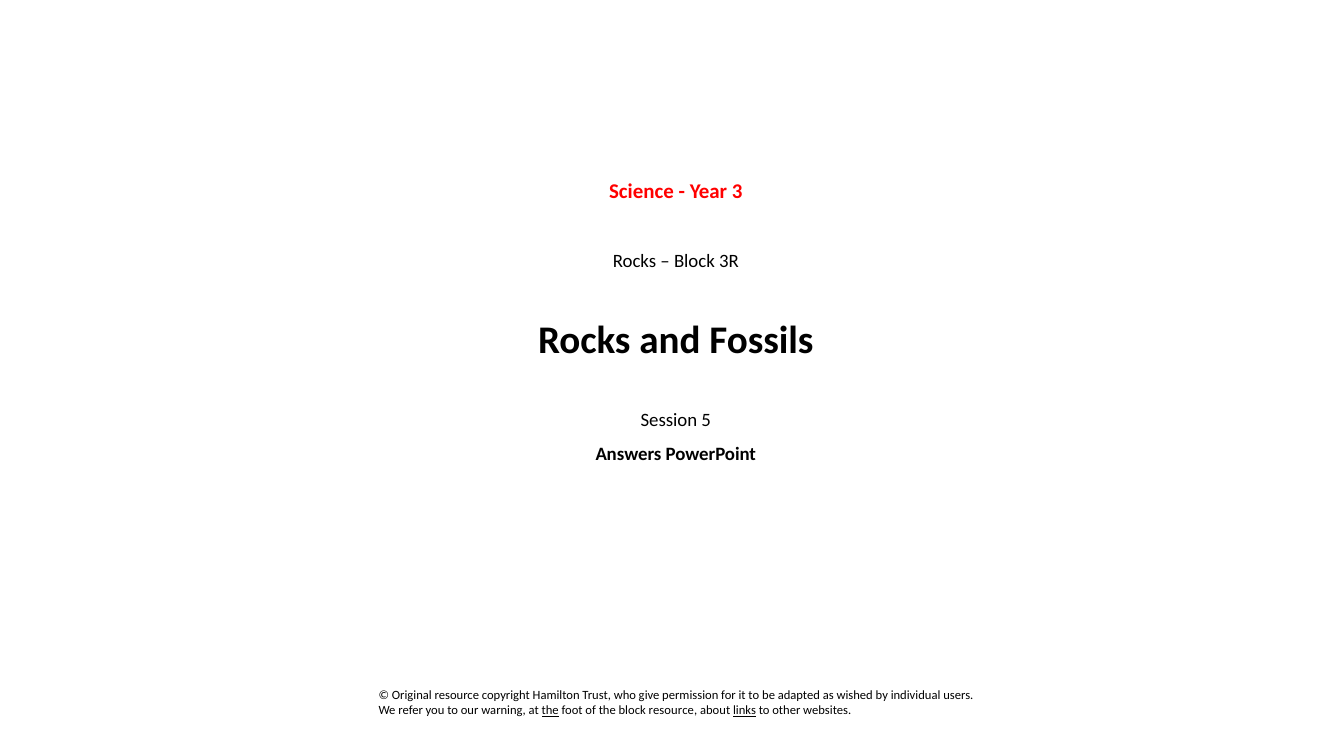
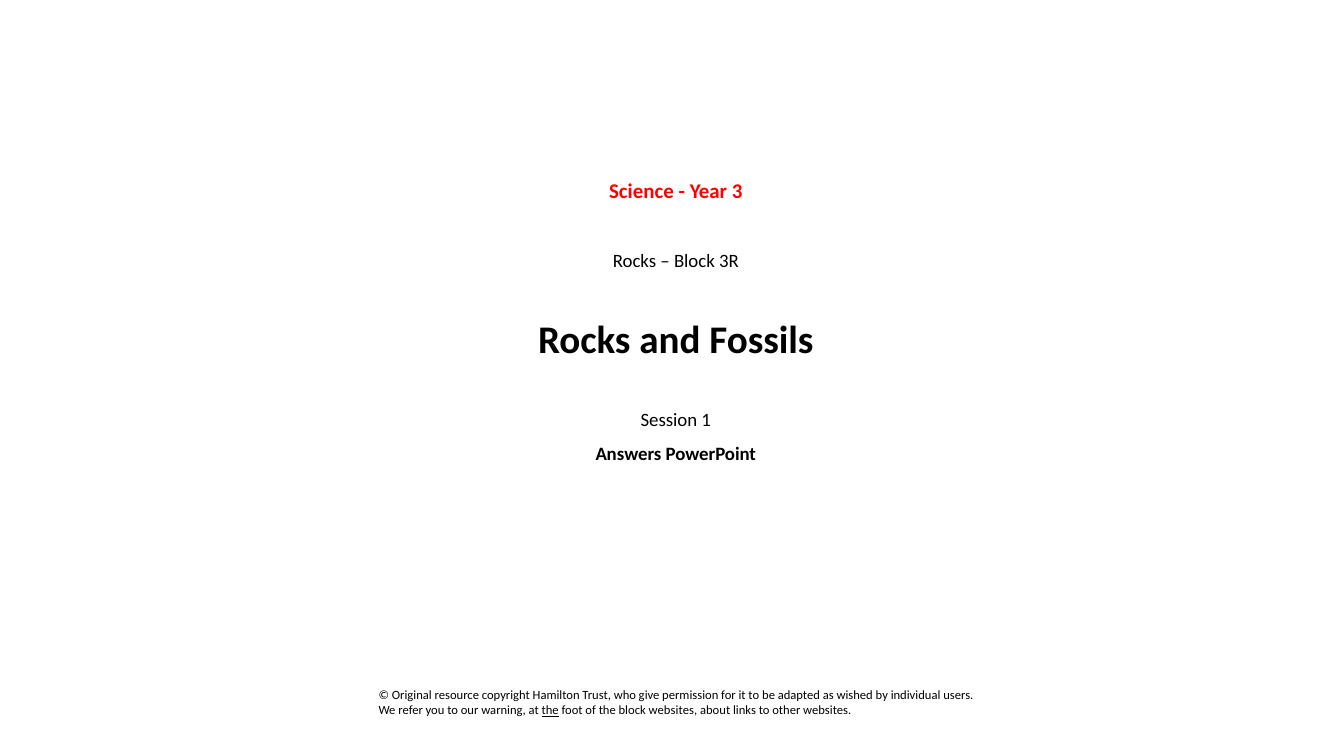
5: 5 -> 1
block resource: resource -> websites
links underline: present -> none
